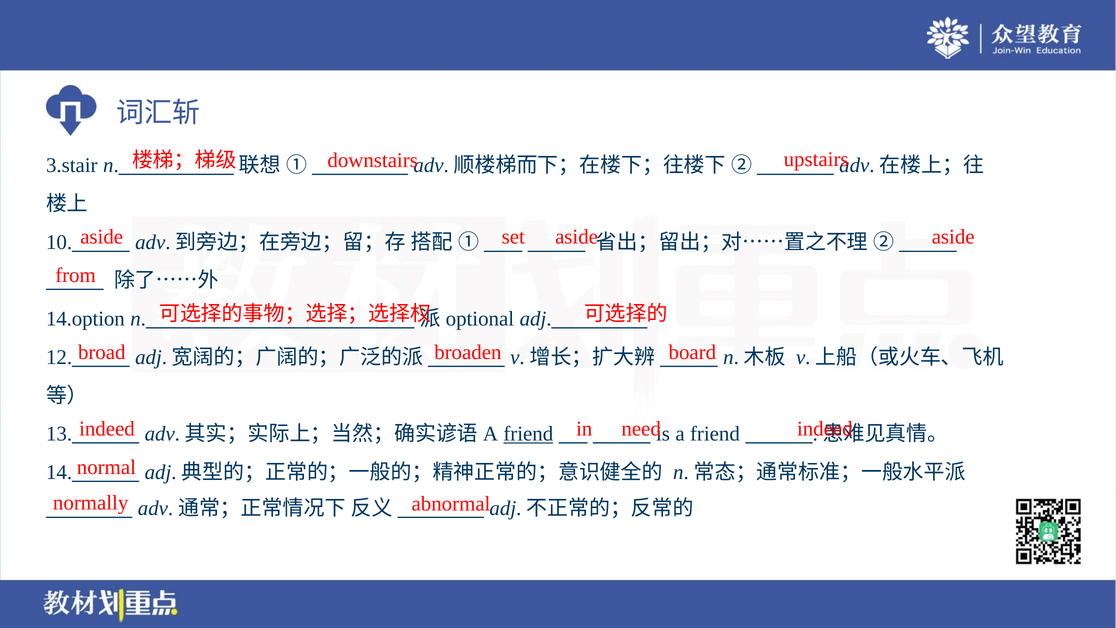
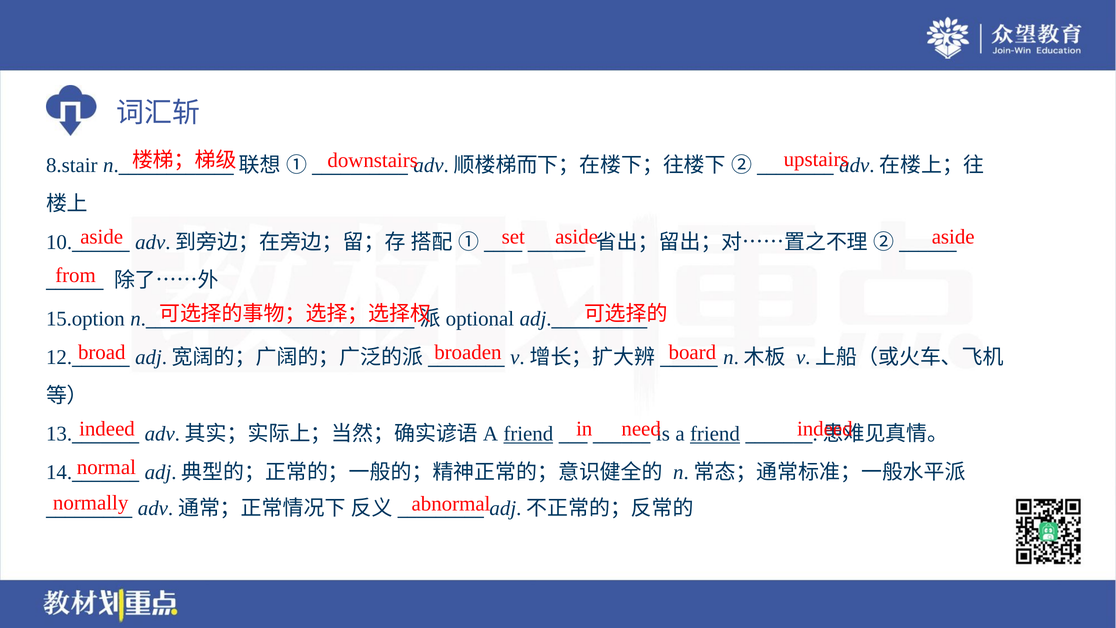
3.stair: 3.stair -> 8.stair
14.option: 14.option -> 15.option
friend at (715, 434) underline: none -> present
